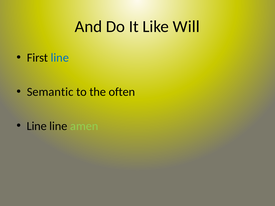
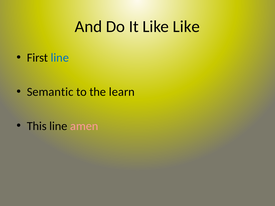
Like Will: Will -> Like
often: often -> learn
Line at (37, 126): Line -> This
amen colour: light green -> pink
